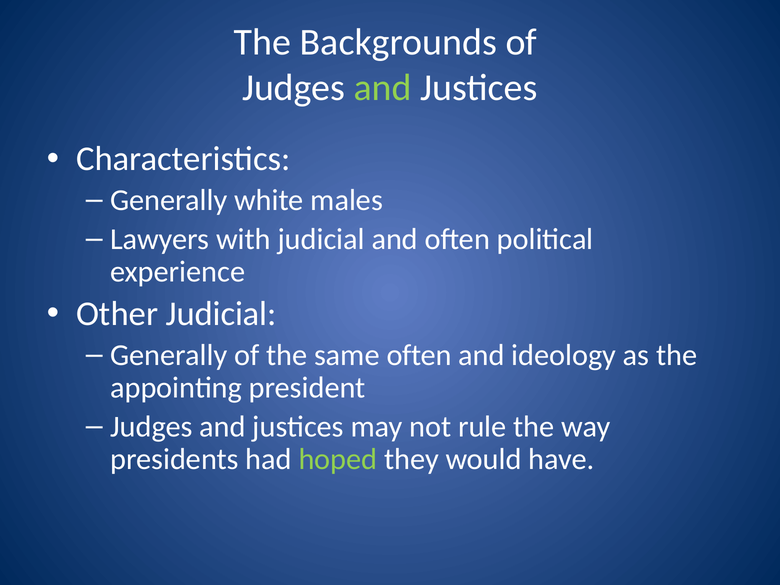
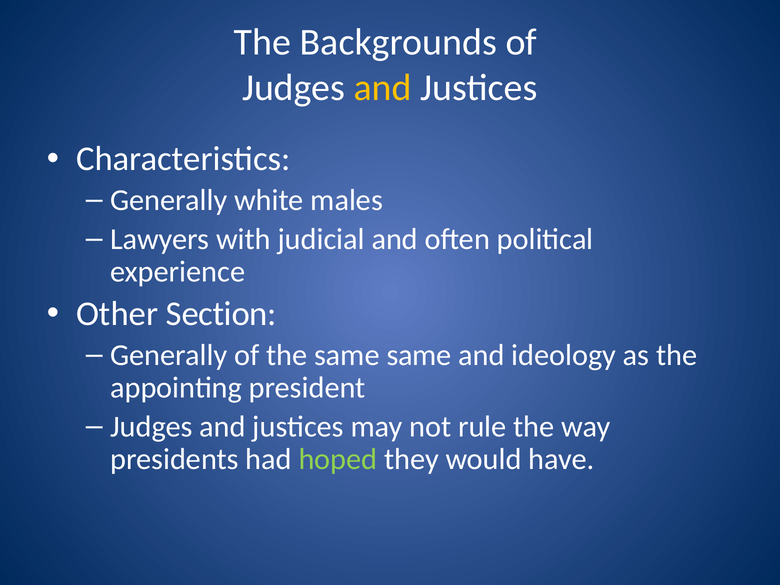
and at (383, 88) colour: light green -> yellow
Other Judicial: Judicial -> Section
same often: often -> same
